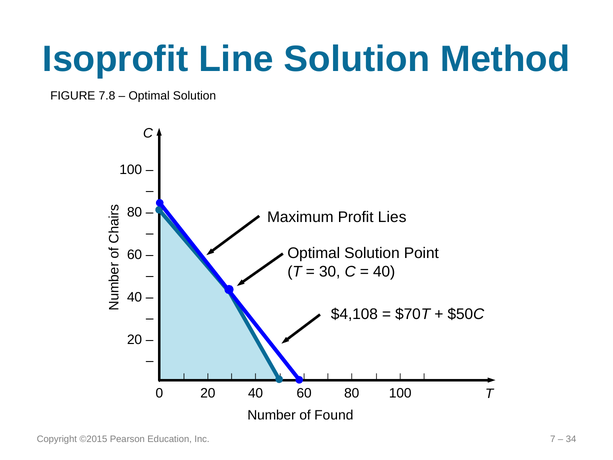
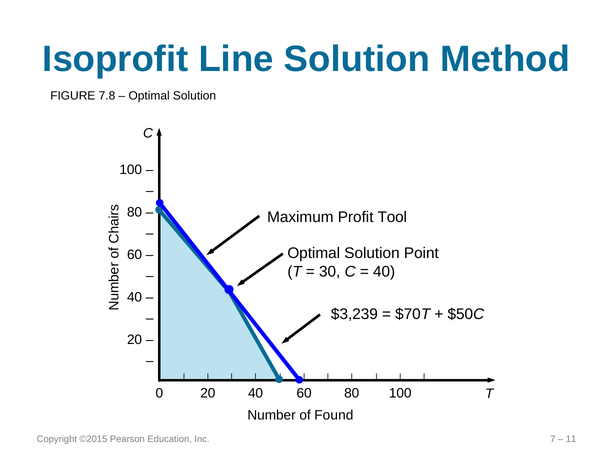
Lies: Lies -> Tool
$4,108: $4,108 -> $3,239
34: 34 -> 11
